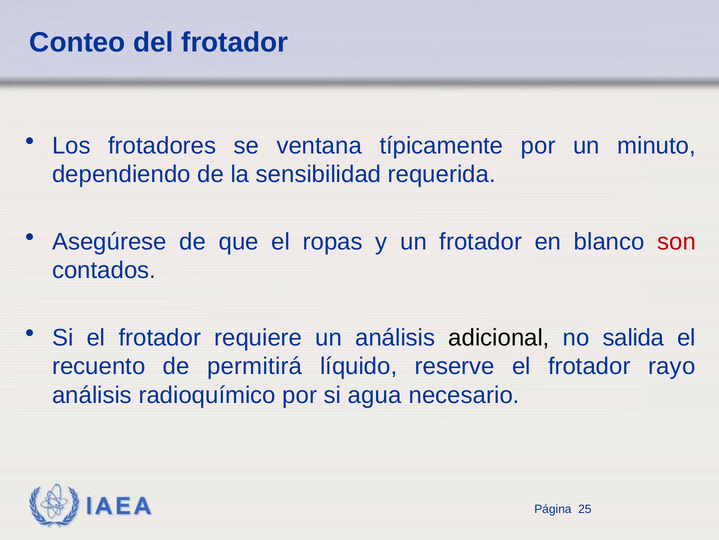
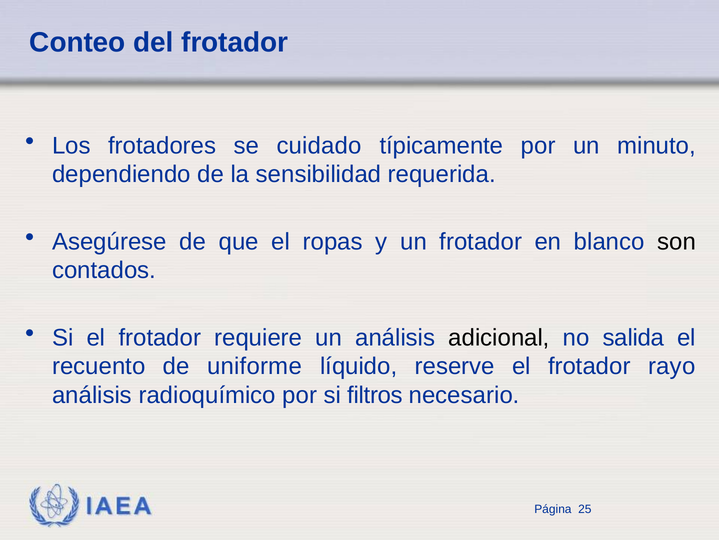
ventana: ventana -> cuidado
son colour: red -> black
permitirá: permitirá -> uniforme
agua: agua -> filtros
